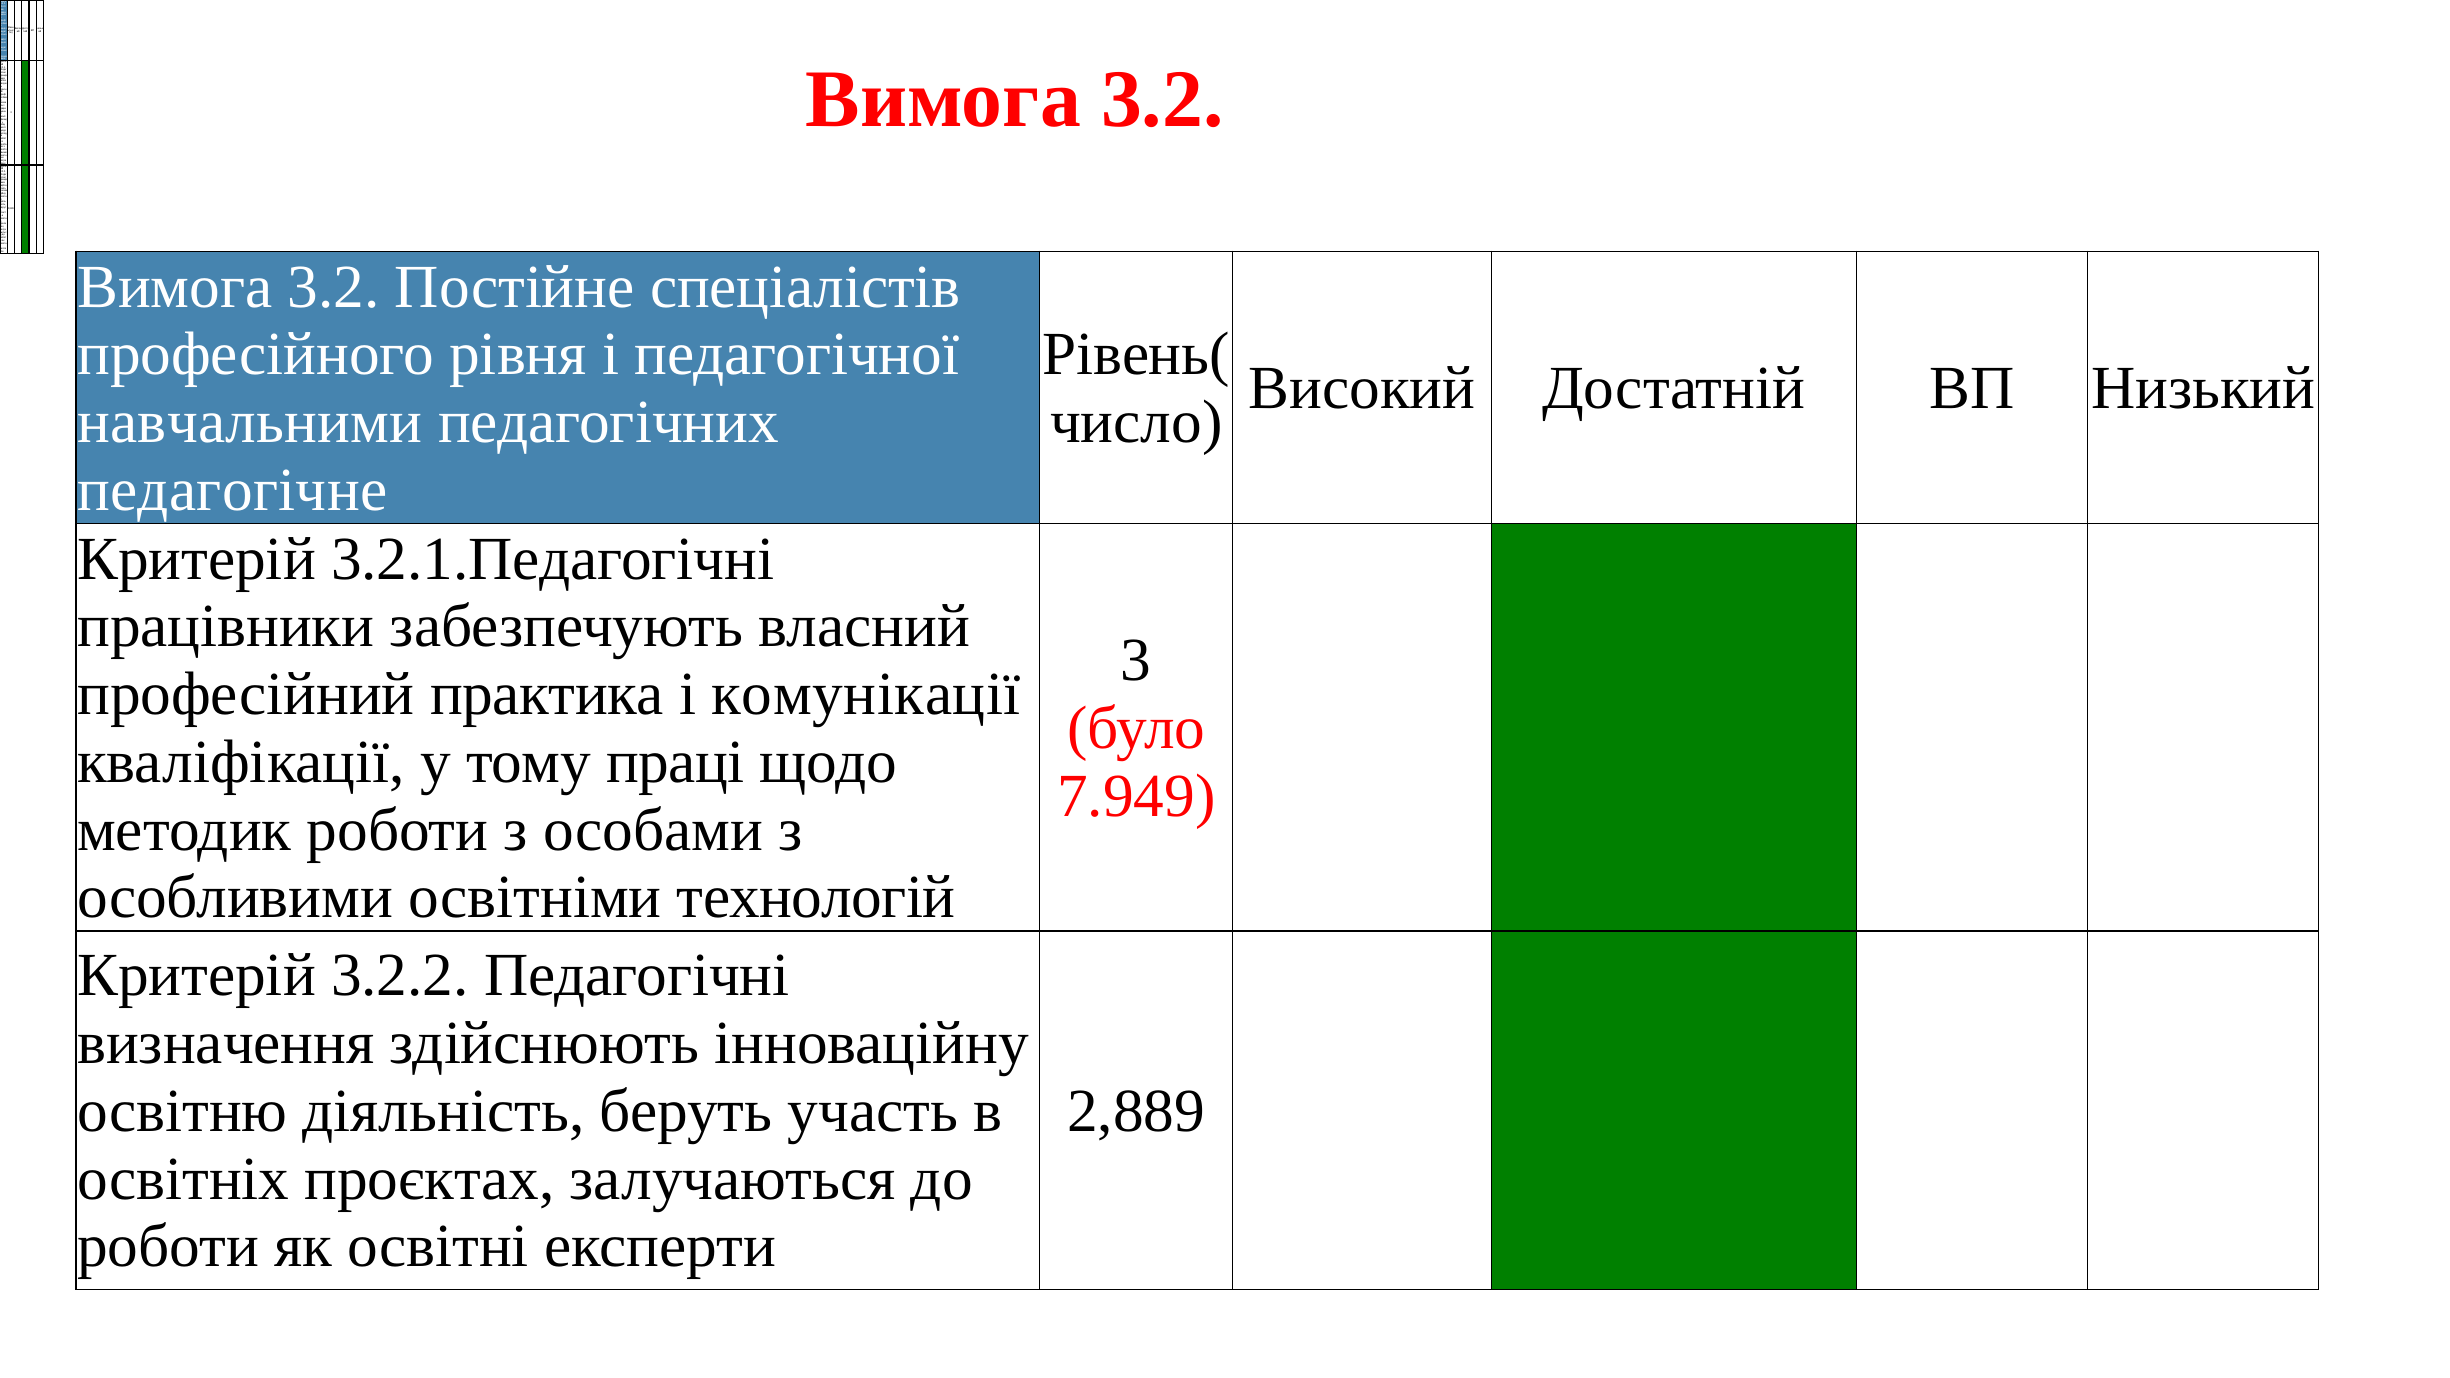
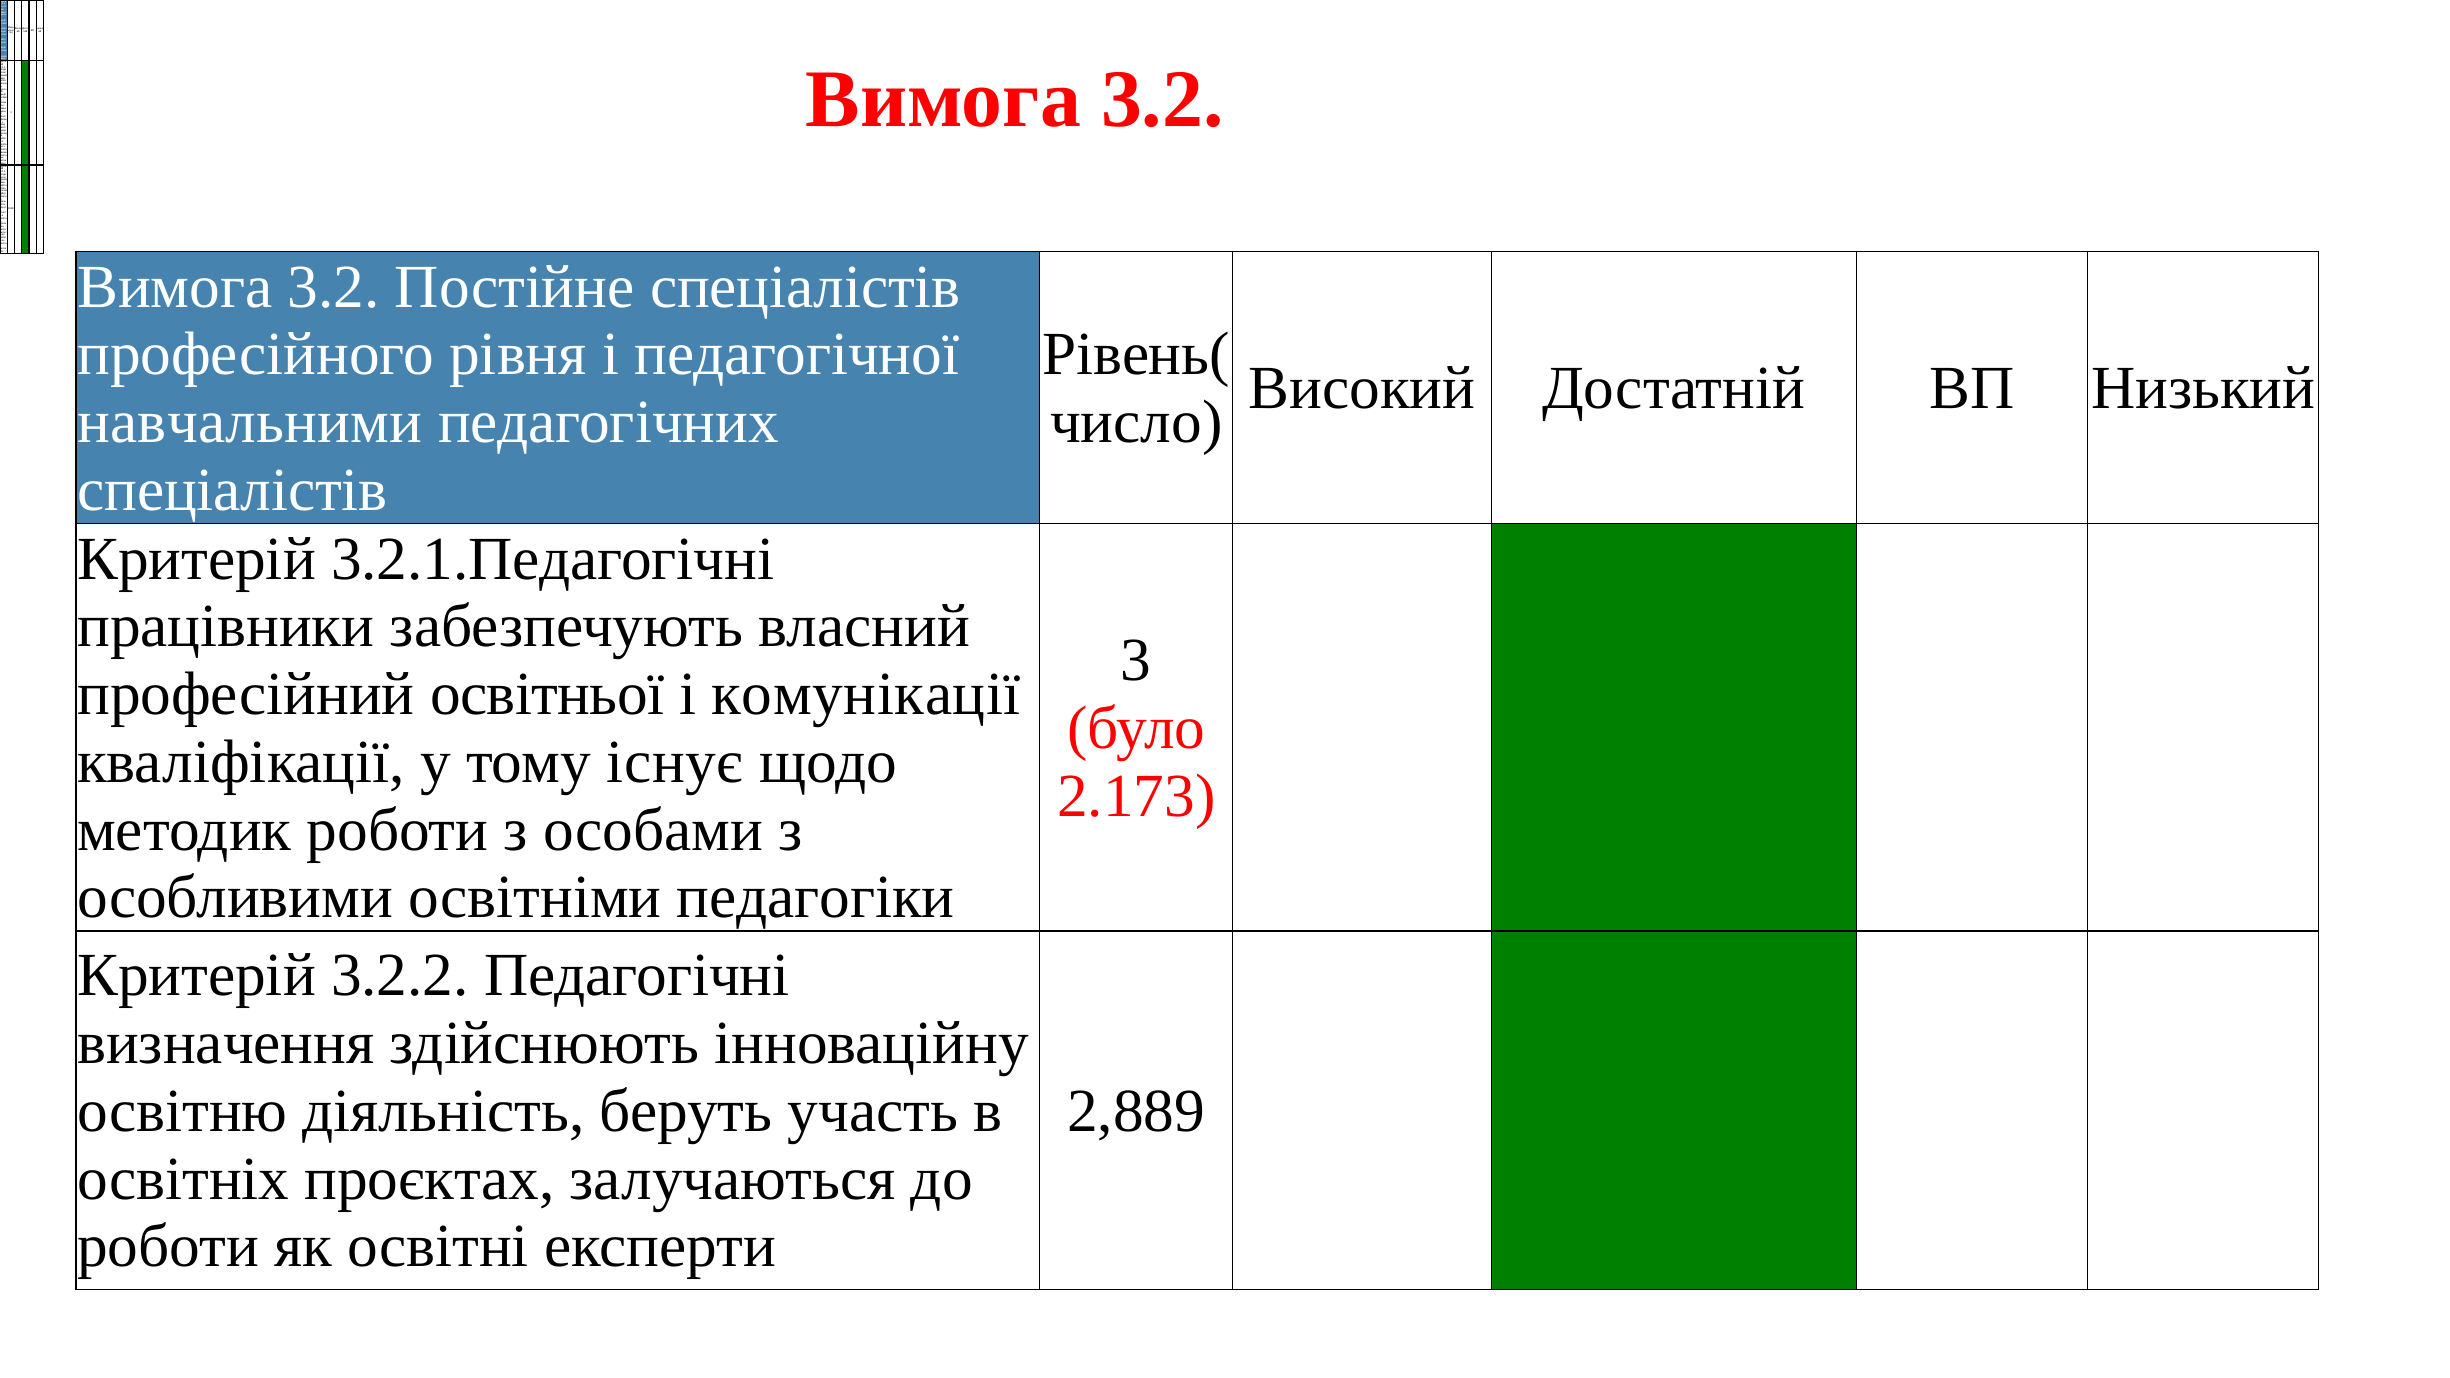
педагогічне at (232, 490): педагогічне -> спеціалістів
практика: практика -> освітньої
праці: праці -> існує
7.949: 7.949 -> 2.173
технологій: технологій -> педагогіки
